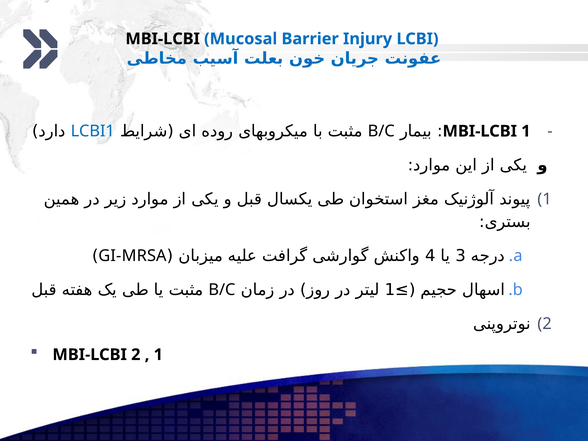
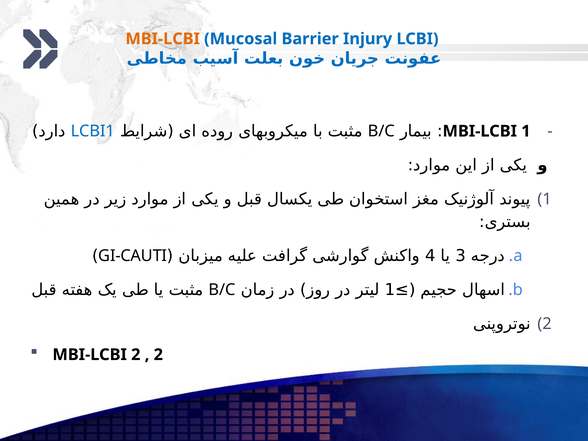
MBI-LCBI at (163, 39) colour: black -> orange
GI-MRSA: GI-MRSA -> GI-CAUTI
1 at (158, 355): 1 -> 2
